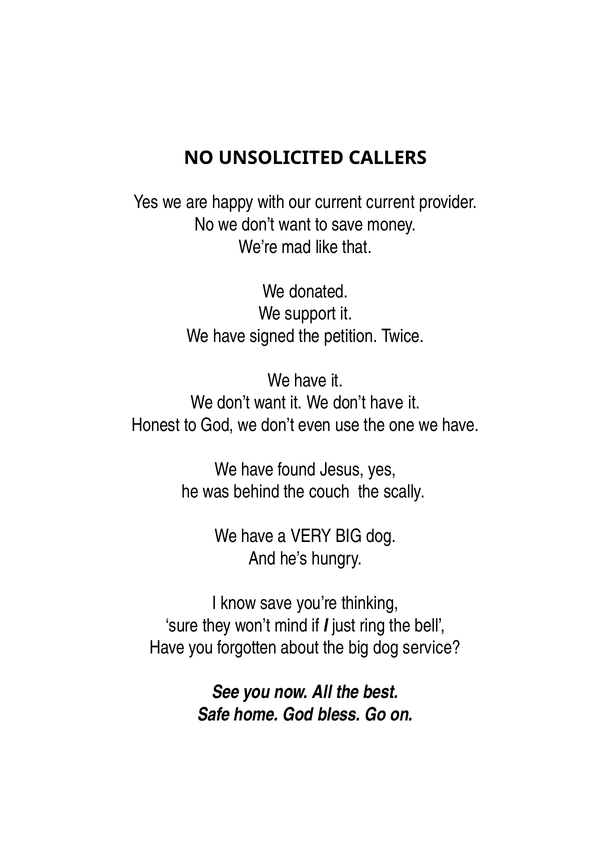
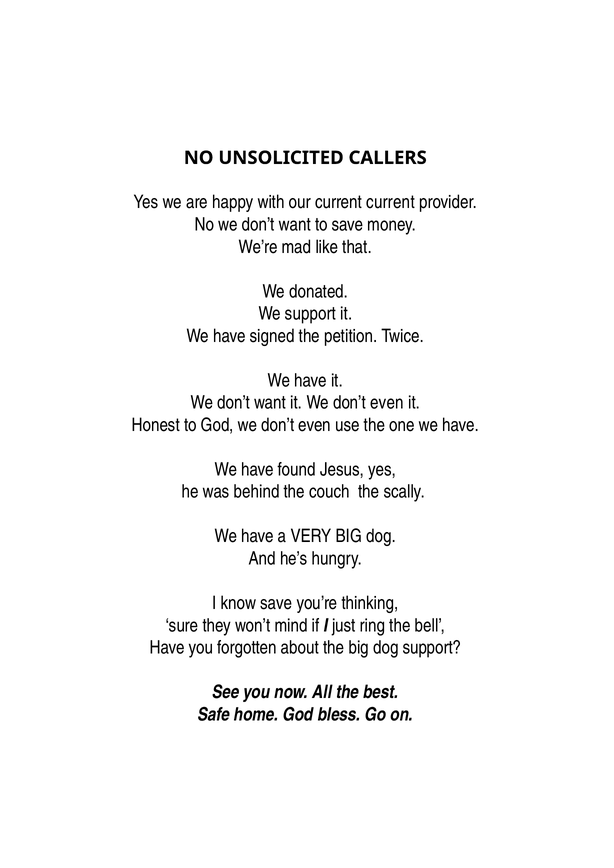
it We don’t have: have -> even
dog service: service -> support
